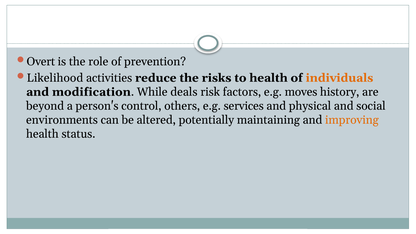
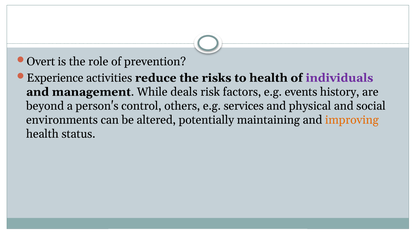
Likelihood: Likelihood -> Experience
individuals colour: orange -> purple
modification: modification -> management
moves: moves -> events
